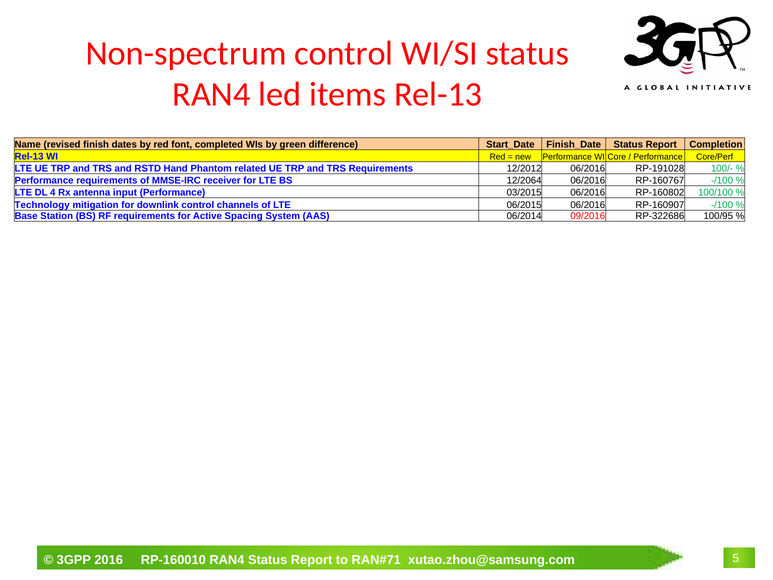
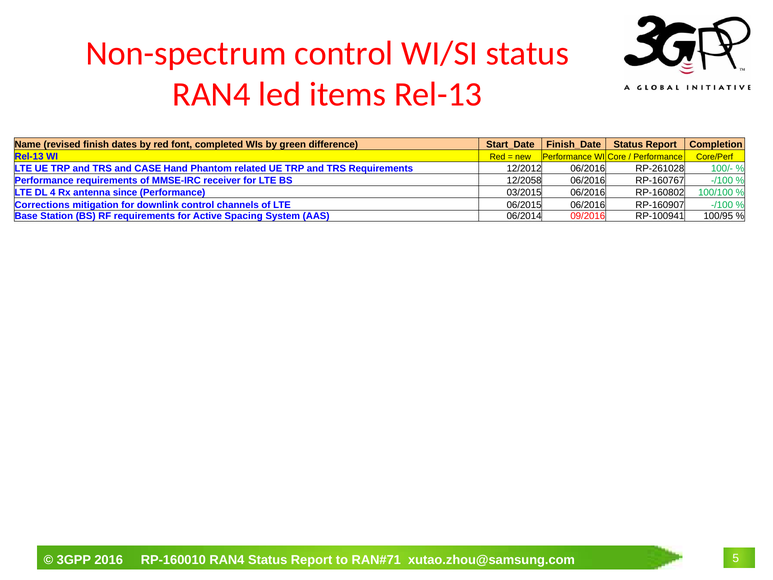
RSTD: RSTD -> CASE
RP-191028: RP-191028 -> RP-261028
12/2064: 12/2064 -> 12/2058
input: input -> since
Technology: Technology -> Corrections
RP-322686: RP-322686 -> RP-100941
